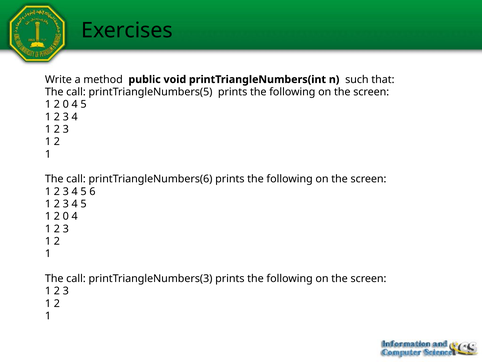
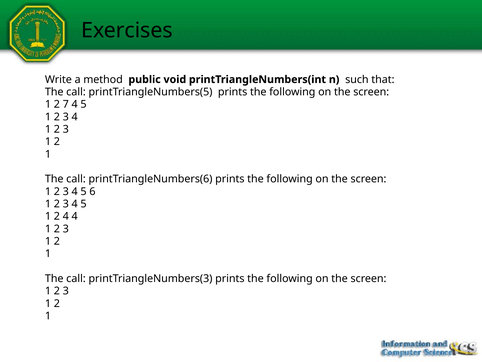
0 at (66, 104): 0 -> 7
0 at (66, 216): 0 -> 4
